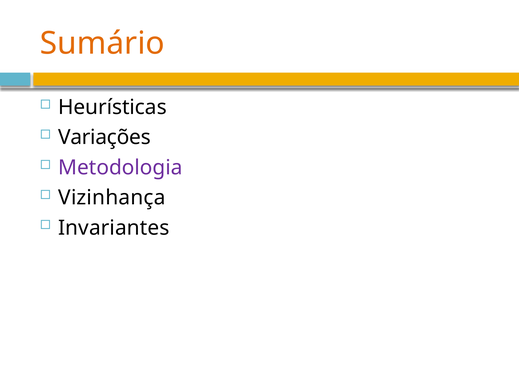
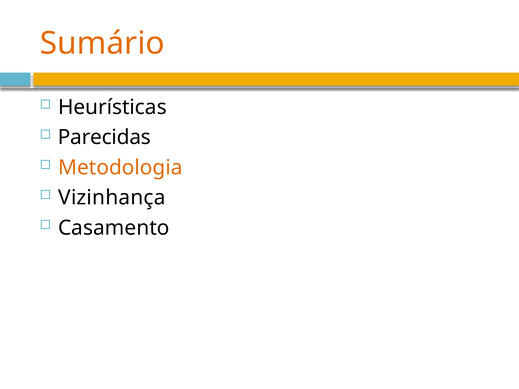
Variações: Variações -> Parecidas
Metodologia colour: purple -> orange
Invariantes: Invariantes -> Casamento
